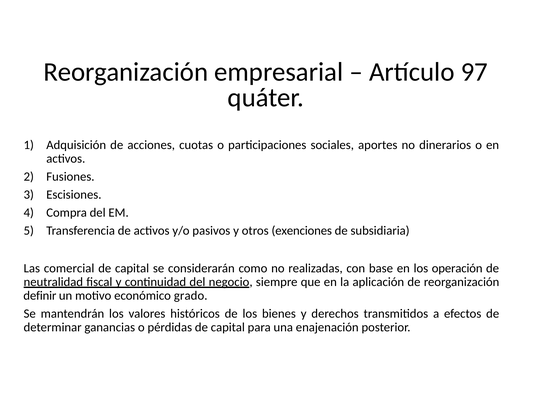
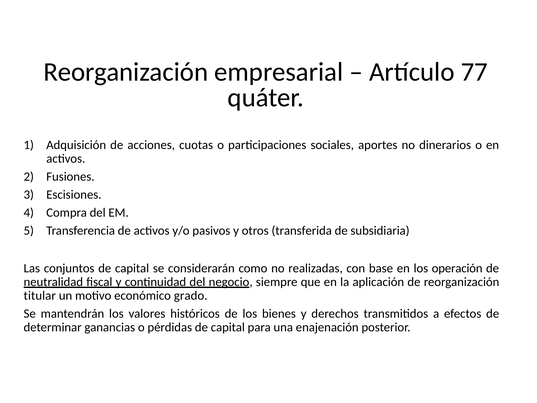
97: 97 -> 77
exenciones: exenciones -> transferida
comercial: comercial -> conjuntos
definir: definir -> titular
